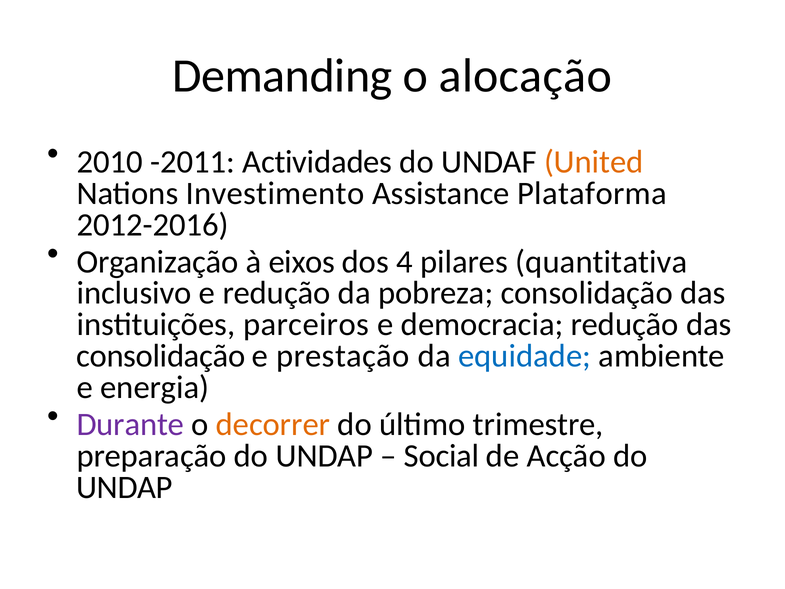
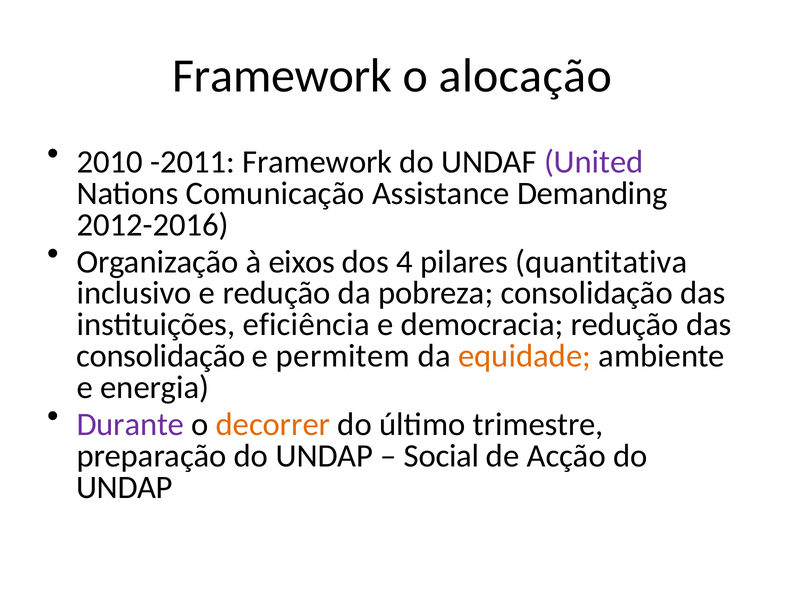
Demanding at (282, 76): Demanding -> Framework
-2011 Actividades: Actividades -> Framework
United colour: orange -> purple
Investimento: Investimento -> Comunicação
Plataforma: Plataforma -> Demanding
parceiros: parceiros -> eficiência
prestação: prestação -> permitem
equidade colour: blue -> orange
